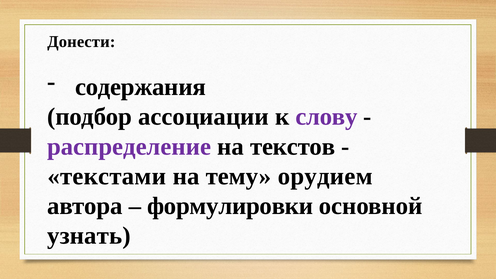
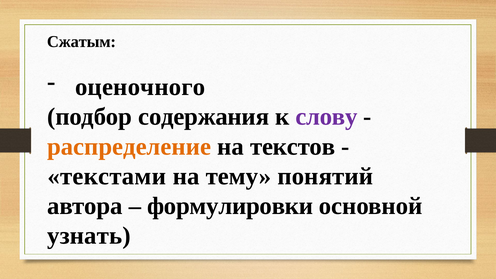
Донести: Донести -> Сжатым
содержания: содержания -> оценочного
ассоциации: ассоциации -> содержания
распределение colour: purple -> orange
орудием: орудием -> понятий
